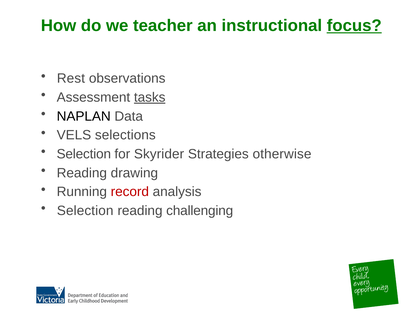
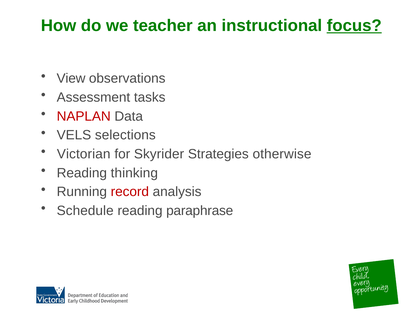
Rest: Rest -> View
tasks underline: present -> none
NAPLAN colour: black -> red
Selection at (84, 154): Selection -> Victorian
drawing: drawing -> thinking
Selection at (85, 211): Selection -> Schedule
challenging: challenging -> paraphrase
